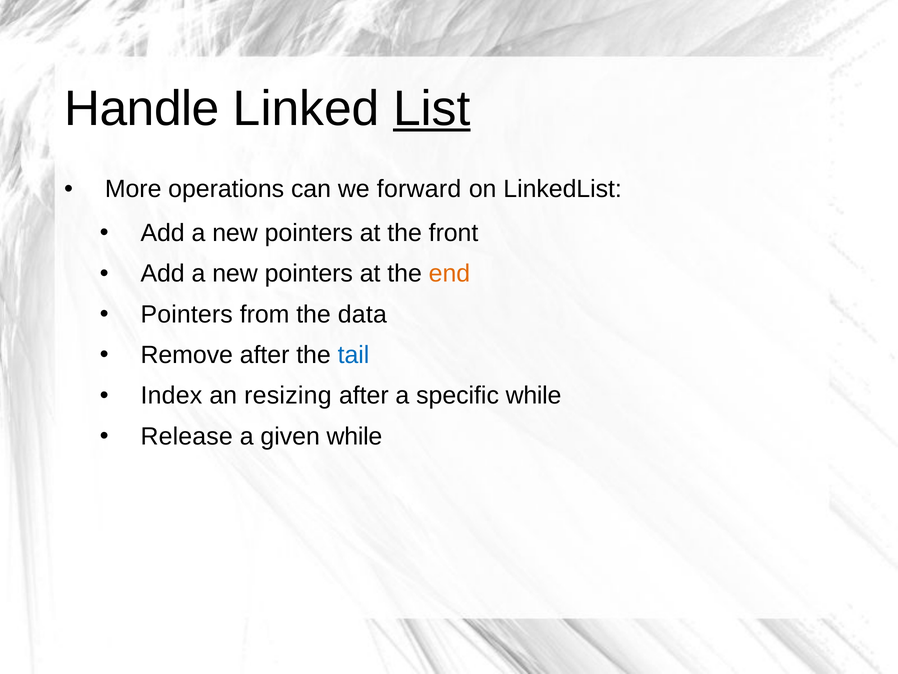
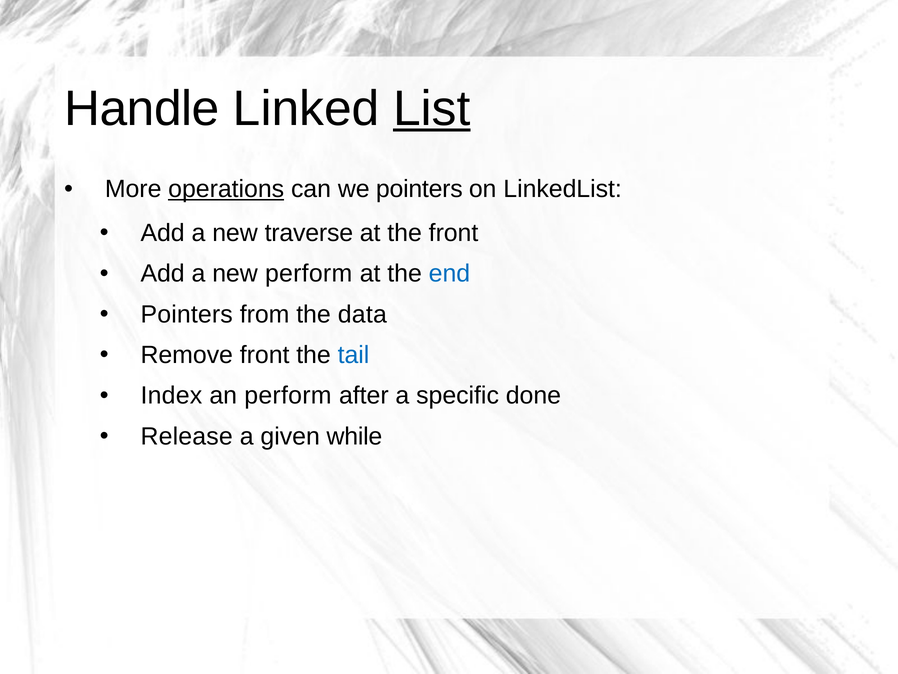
operations underline: none -> present
we forward: forward -> pointers
pointers at (309, 233): pointers -> traverse
pointers at (309, 273): pointers -> perform
end colour: orange -> blue
Remove after: after -> front
an resizing: resizing -> perform
specific while: while -> done
